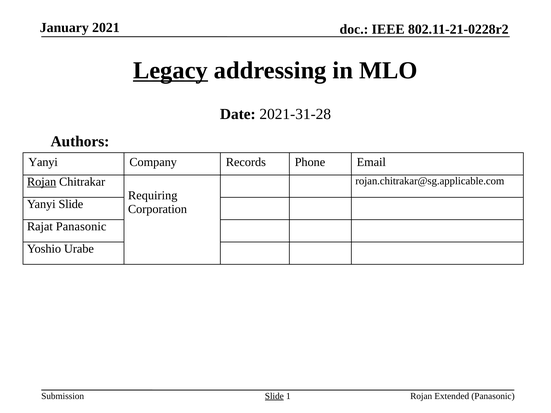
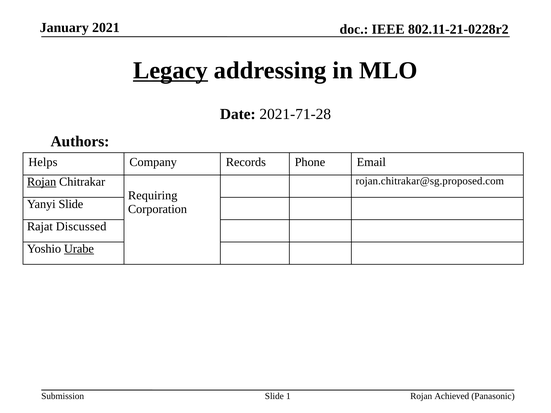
2021-31-28: 2021-31-28 -> 2021-71-28
Yanyi at (43, 162): Yanyi -> Helps
rojan.chitrakar@sg.applicable.com: rojan.chitrakar@sg.applicable.com -> rojan.chitrakar@sg.proposed.com
Rajat Panasonic: Panasonic -> Discussed
Urabe underline: none -> present
Slide at (274, 396) underline: present -> none
Extended: Extended -> Achieved
